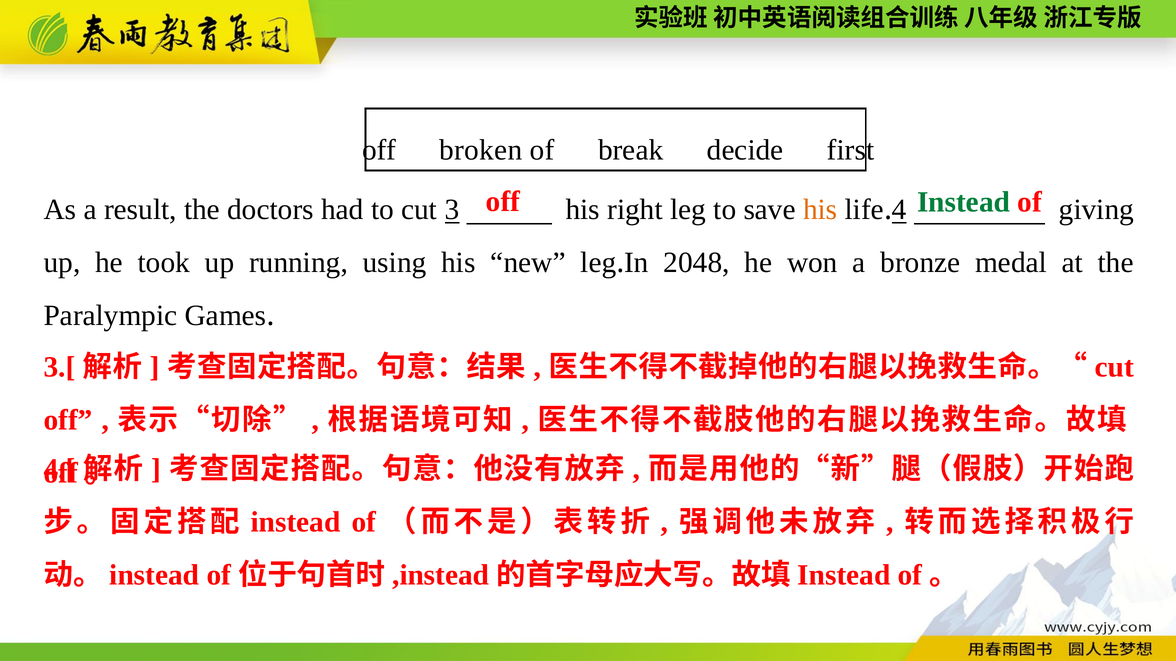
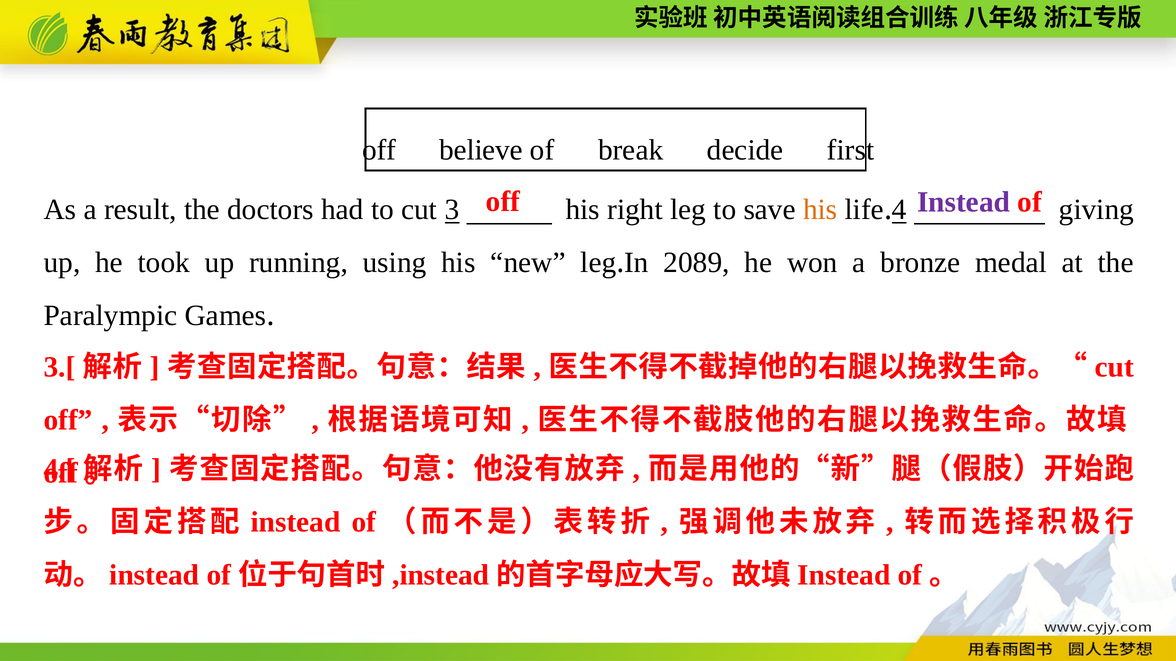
broken: broken -> believe
Instead at (964, 202) colour: green -> purple
2048: 2048 -> 2089
